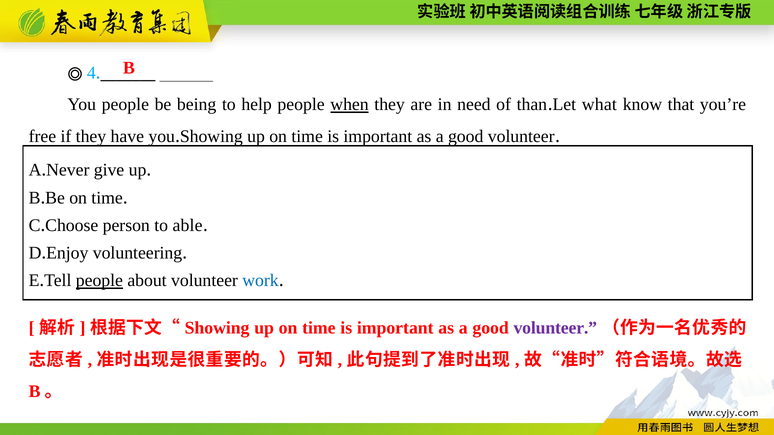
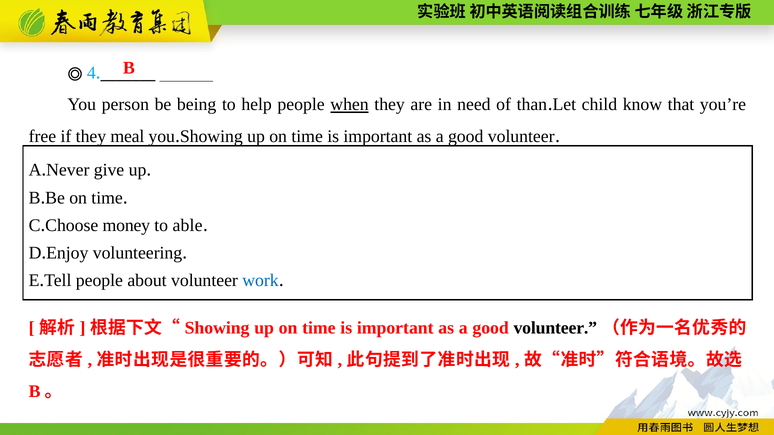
people at (125, 105): people -> person
what: what -> child
have: have -> meal
person: person -> money
people at (99, 281) underline: present -> none
volunteer at (555, 328) colour: purple -> black
